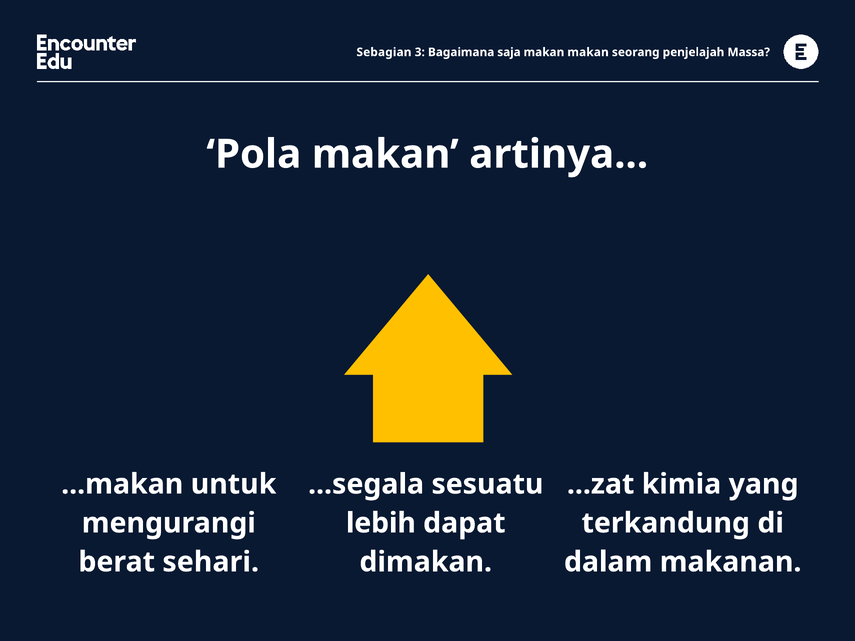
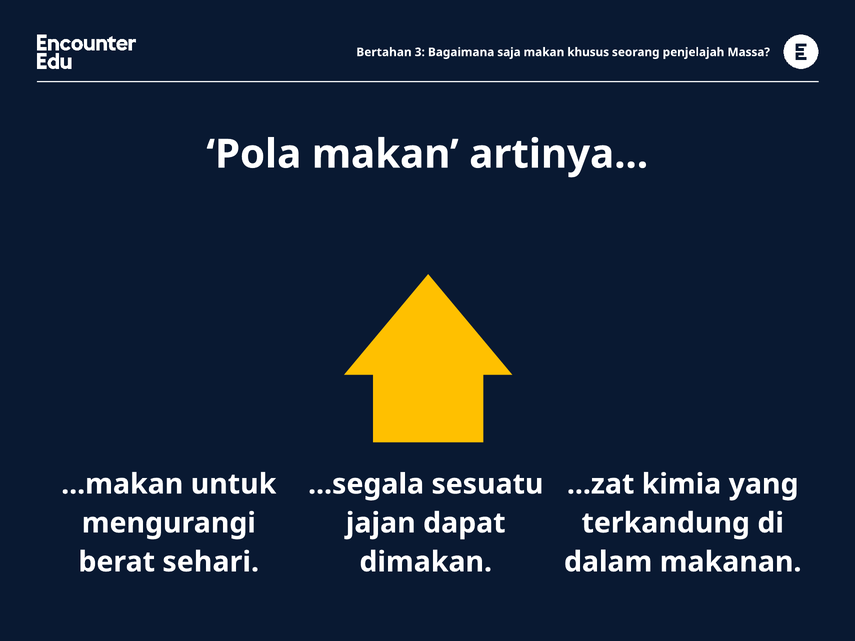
Sebagian: Sebagian -> Bertahan
makan makan: makan -> khusus
lebih: lebih -> jajan
